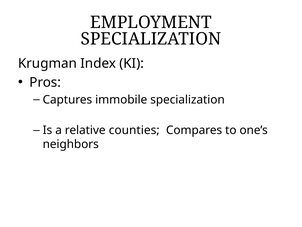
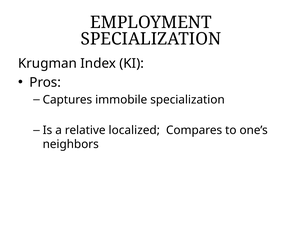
counties: counties -> localized
